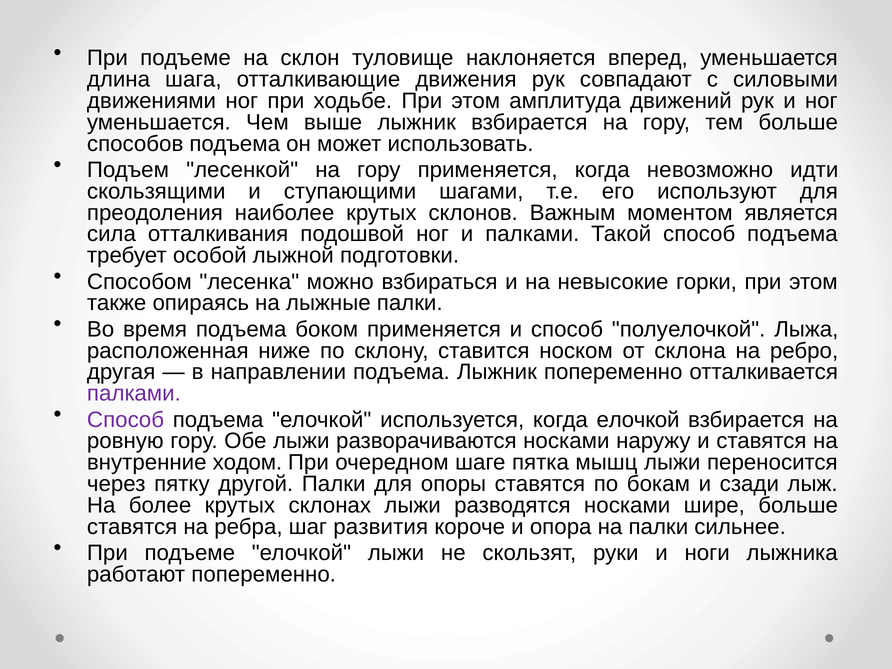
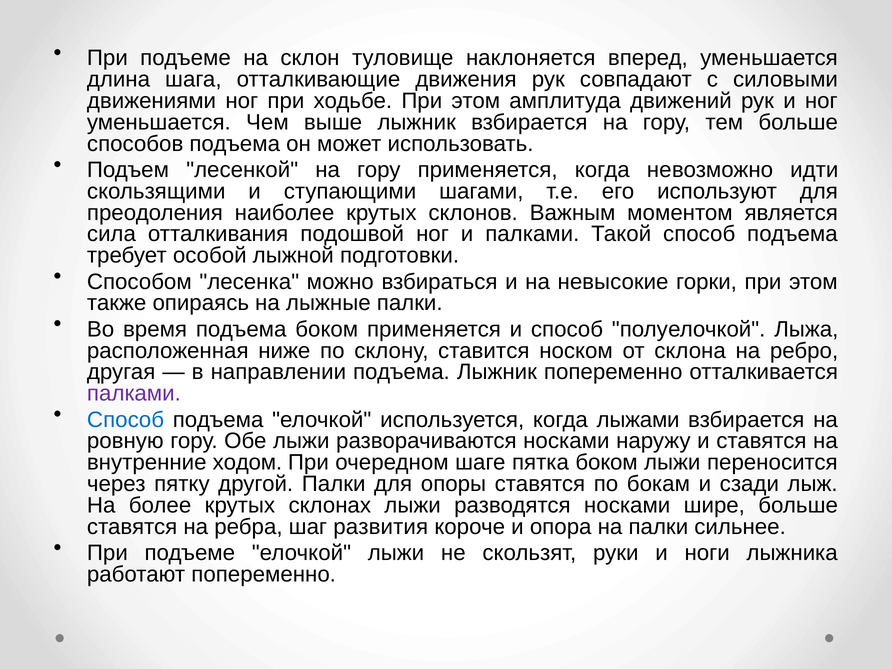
Способ at (126, 420) colour: purple -> blue
когда елочкой: елочкой -> лыжами
пятка мышц: мышц -> боком
